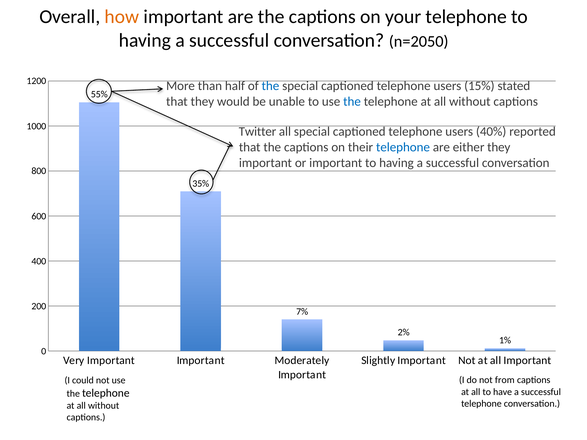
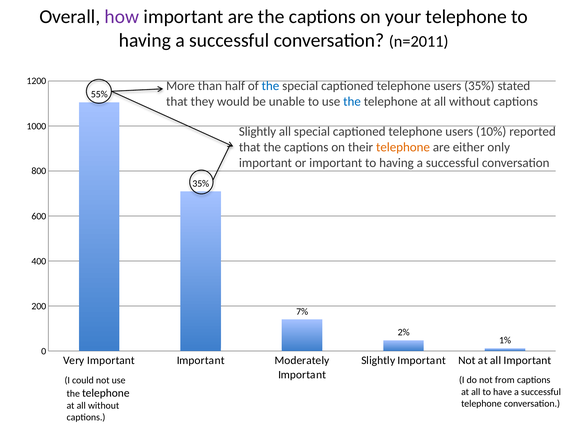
how colour: orange -> purple
n=2050: n=2050 -> n=2011
users 15%: 15% -> 35%
Twitter at (257, 132): Twitter -> Slightly
40%: 40% -> 10%
telephone at (403, 147) colour: blue -> orange
either they: they -> only
